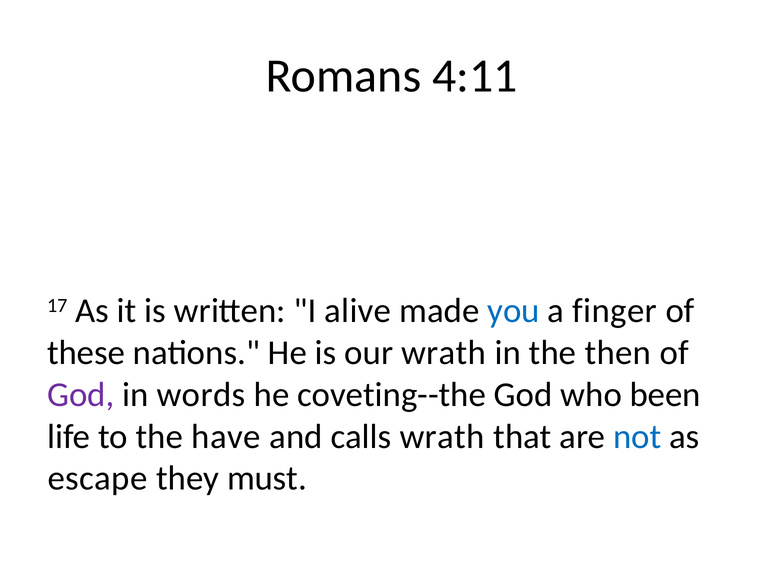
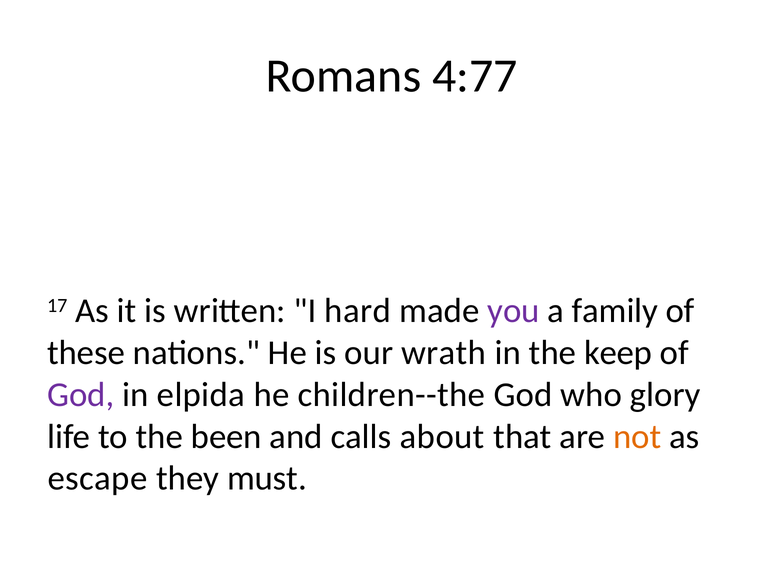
4:11: 4:11 -> 4:77
alive: alive -> hard
you colour: blue -> purple
finger: finger -> family
then: then -> keep
words: words -> elpida
coveting--the: coveting--the -> children--the
been: been -> glory
have: have -> been
calls wrath: wrath -> about
not colour: blue -> orange
